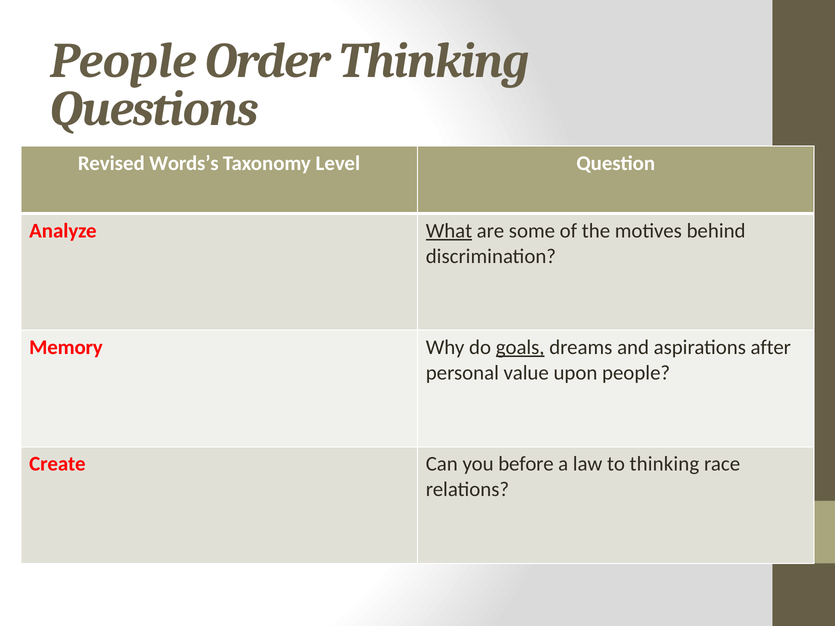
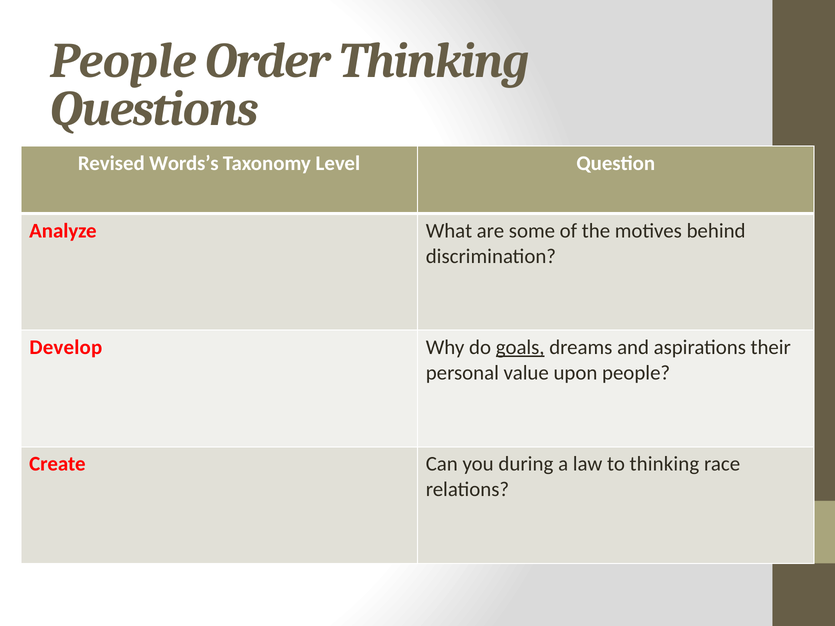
What underline: present -> none
Memory: Memory -> Develop
after: after -> their
before: before -> during
